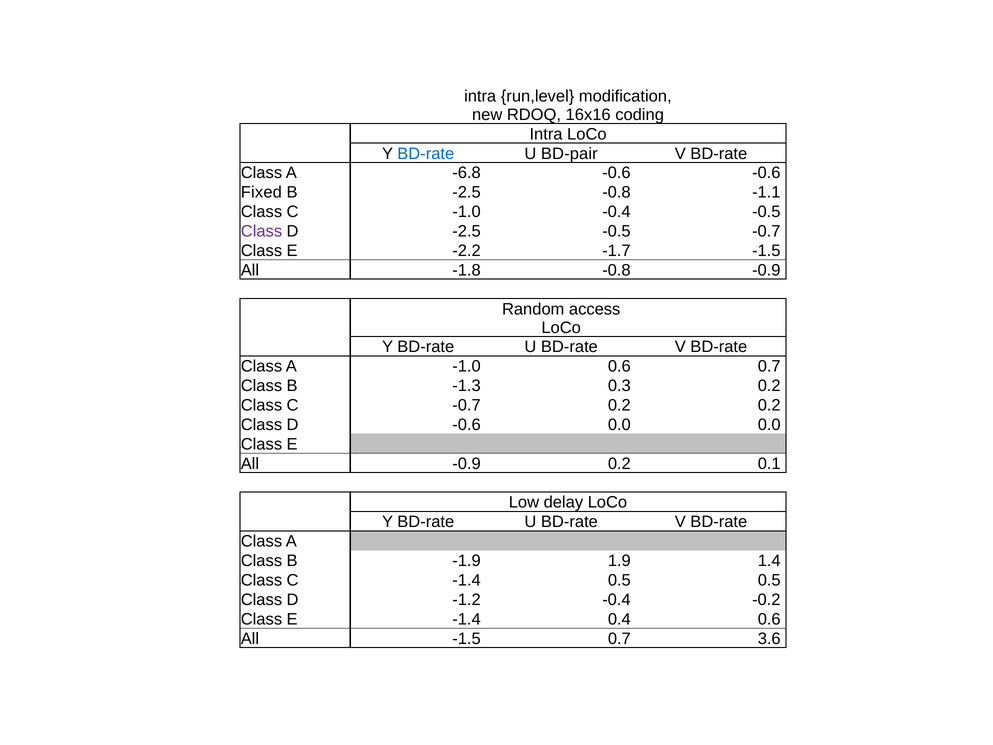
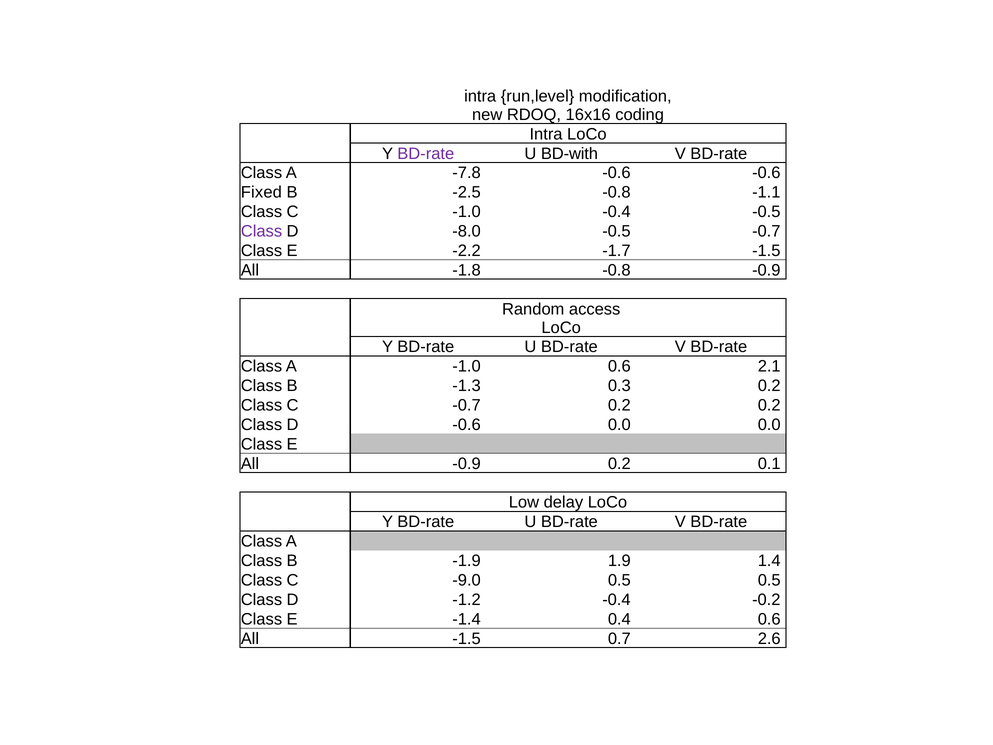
BD-rate at (426, 154) colour: blue -> purple
BD-pair: BD-pair -> BD-with
-6.8: -6.8 -> -7.8
D -2.5: -2.5 -> -8.0
0.6 0.7: 0.7 -> 2.1
C -1.4: -1.4 -> -9.0
3.6: 3.6 -> 2.6
